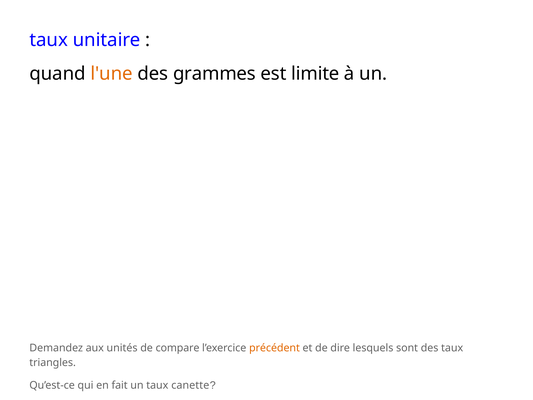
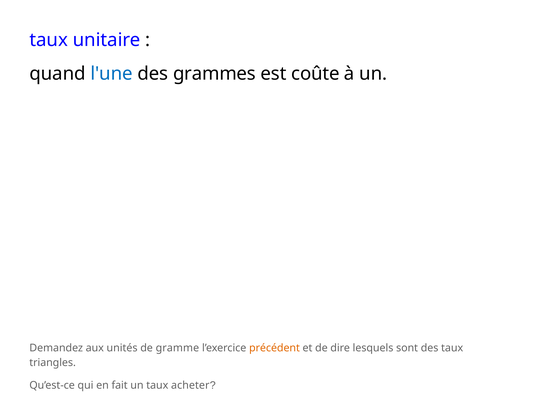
l'une colour: orange -> blue
limite: limite -> coûte
compare: compare -> gramme
canette: canette -> acheter
